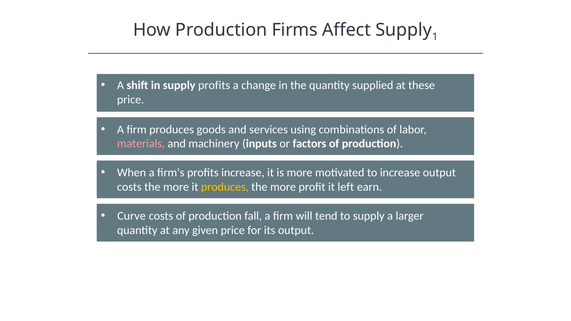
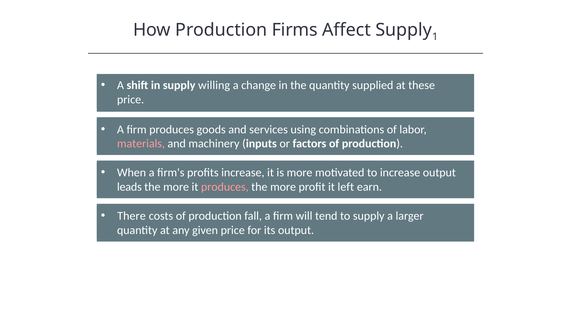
supply profits: profits -> willing
costs at (129, 187): costs -> leads
produces at (225, 187) colour: yellow -> pink
Curve: Curve -> There
